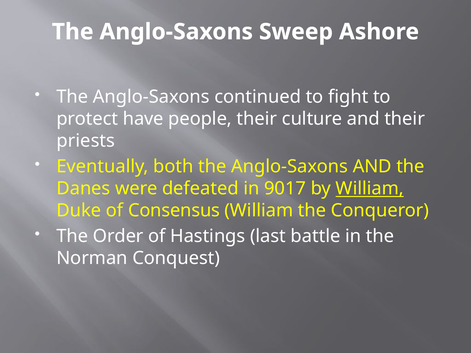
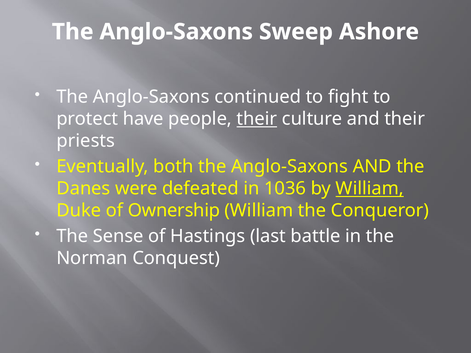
their at (257, 119) underline: none -> present
9017: 9017 -> 1036
Consensus: Consensus -> Ownership
Order: Order -> Sense
